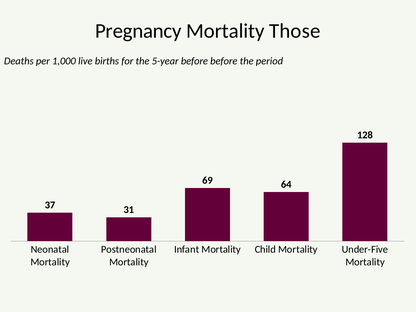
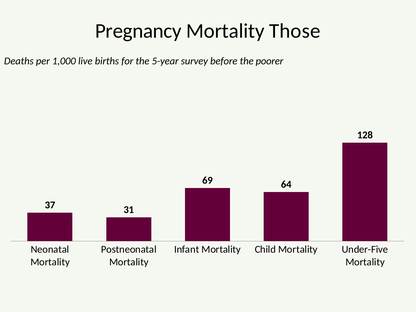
5-year before: before -> survey
period: period -> poorer
